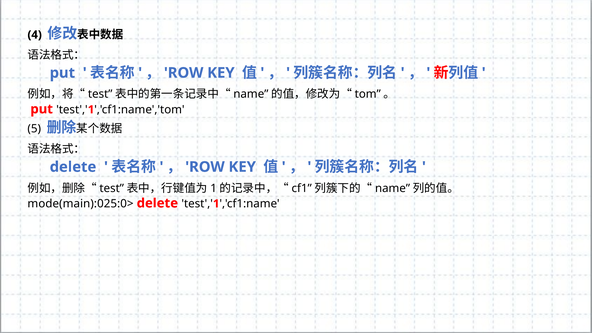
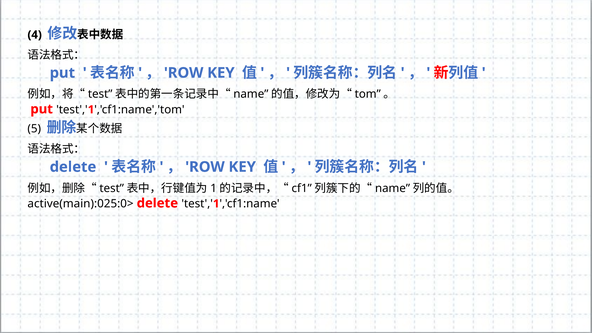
mode(main):025:0>: mode(main):025:0> -> active(main):025:0>
